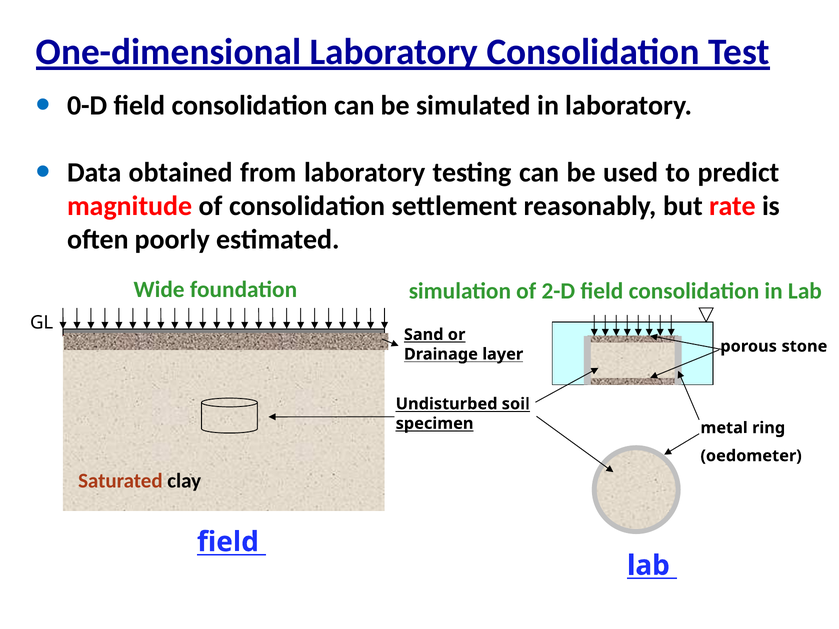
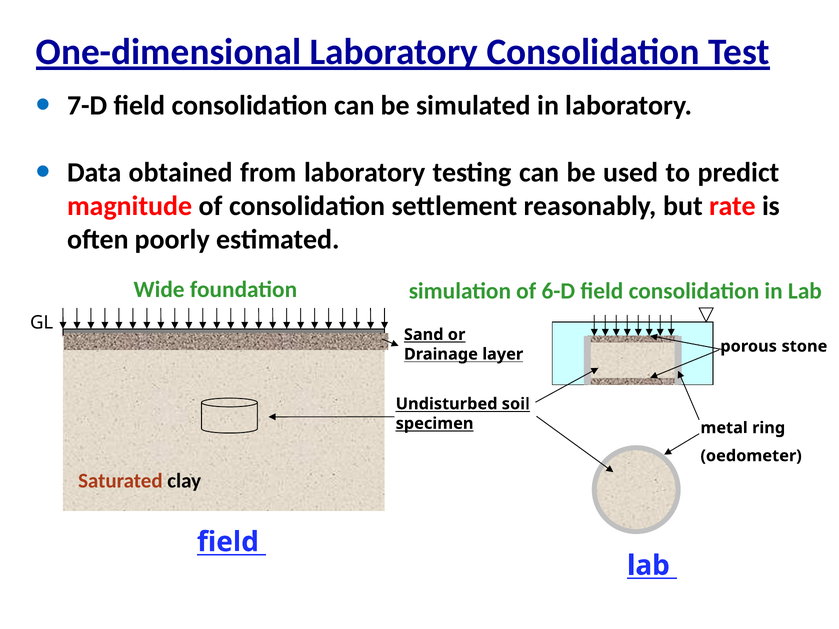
0-D: 0-D -> 7-D
2-D: 2-D -> 6-D
